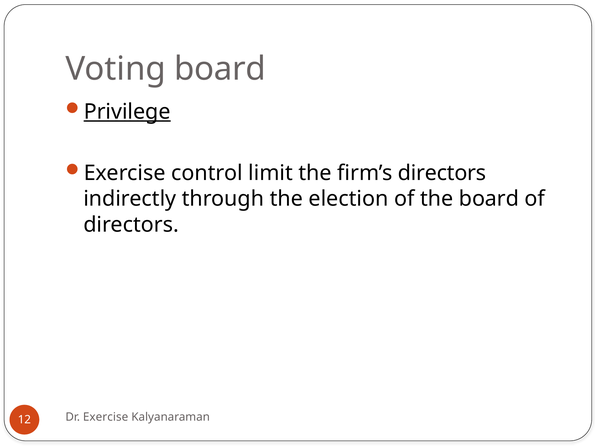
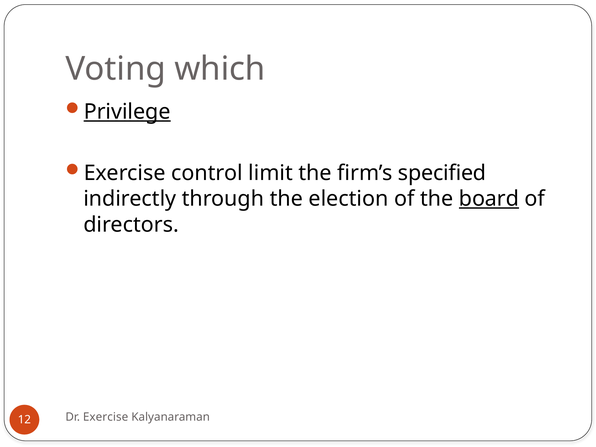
Voting board: board -> which
firm’s directors: directors -> specified
board at (489, 199) underline: none -> present
